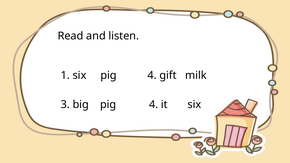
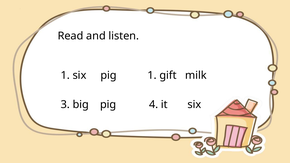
pig 4: 4 -> 1
